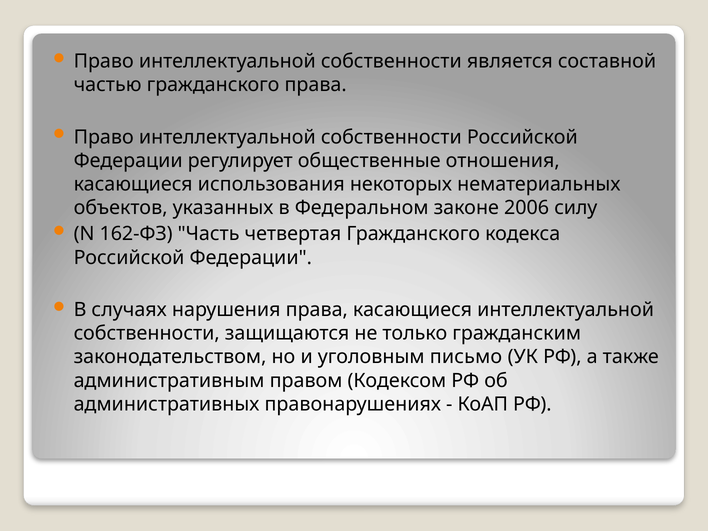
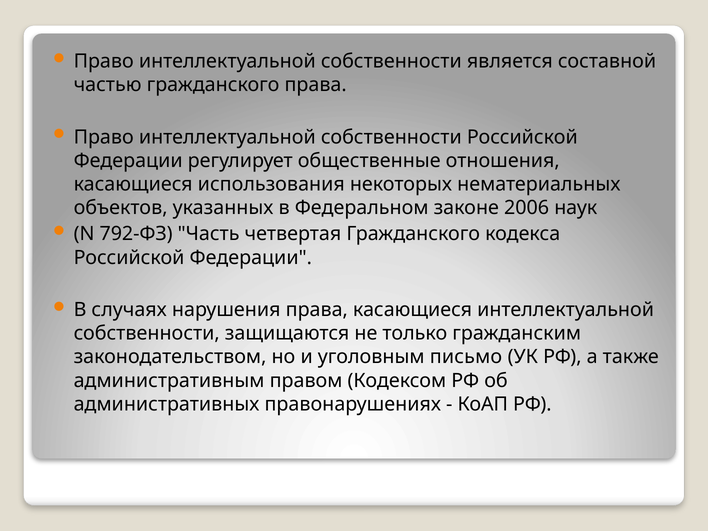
силу: силу -> наук
162-ФЗ: 162-ФЗ -> 792-ФЗ
